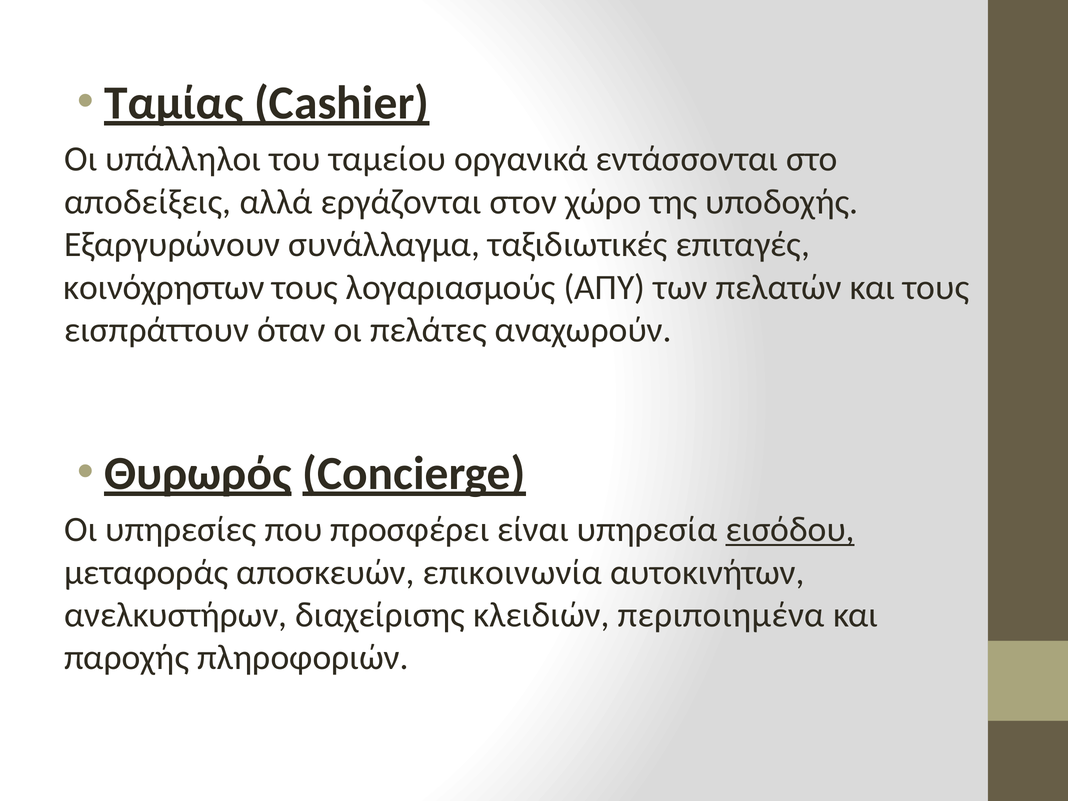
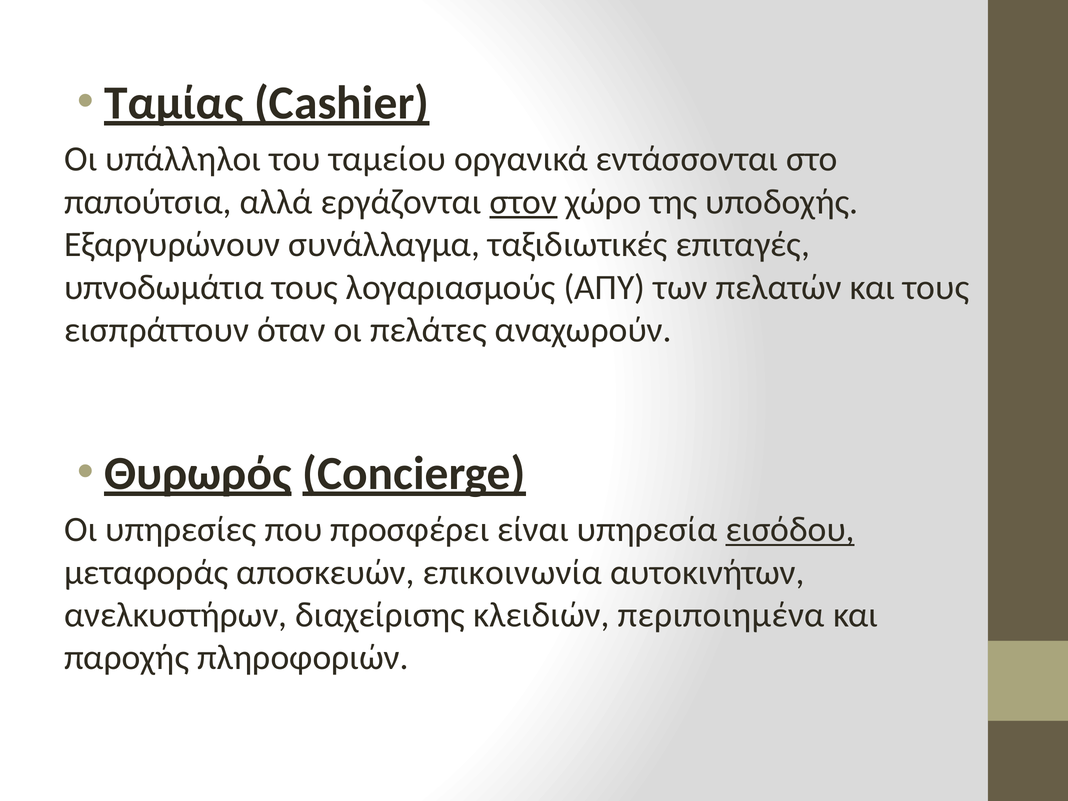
αποδείξεις: αποδείξεις -> παπούτσια
στον underline: none -> present
κοινόχρηστων: κοινόχρηστων -> υπνοδωμάτια
